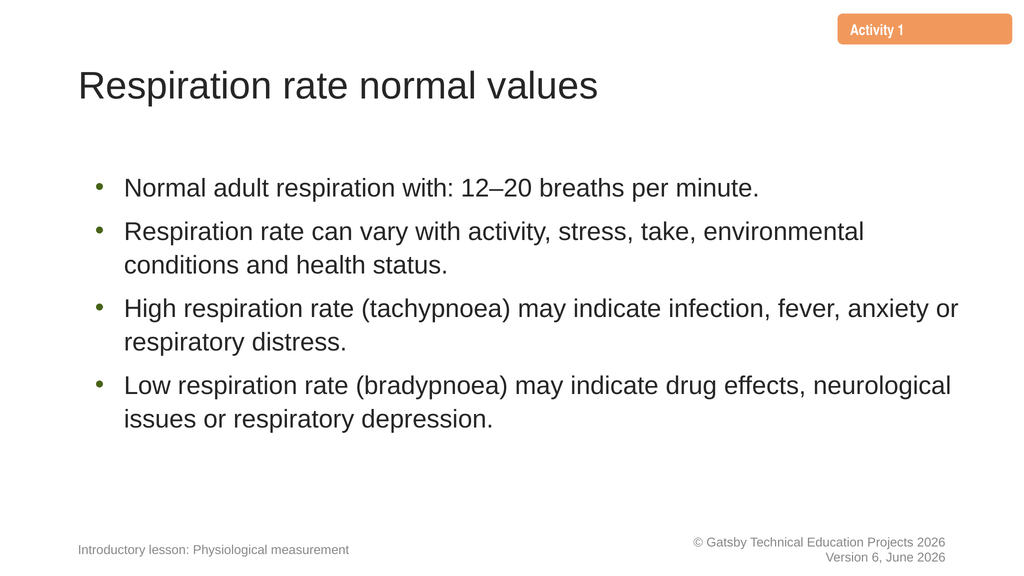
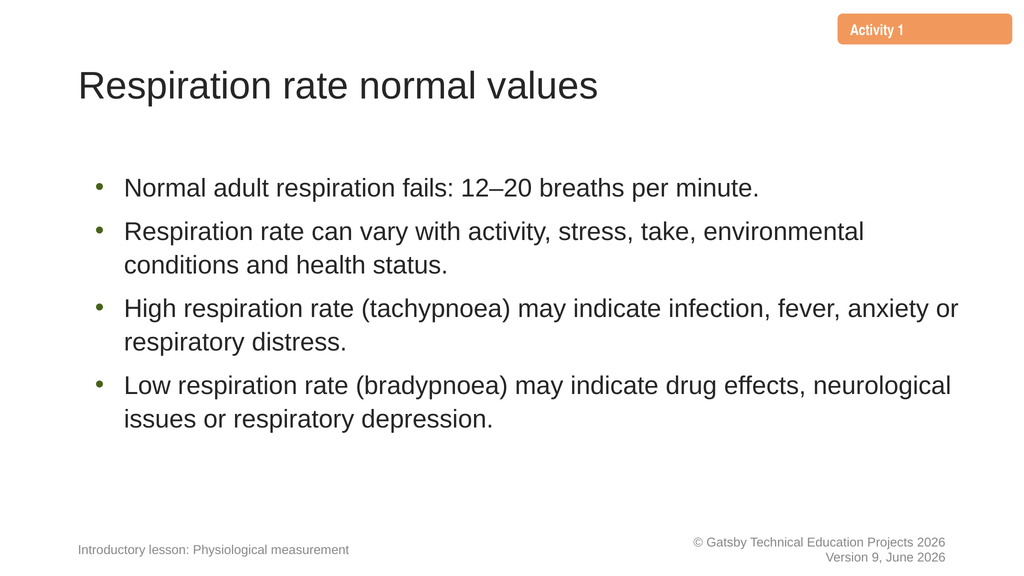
respiration with: with -> fails
6: 6 -> 9
